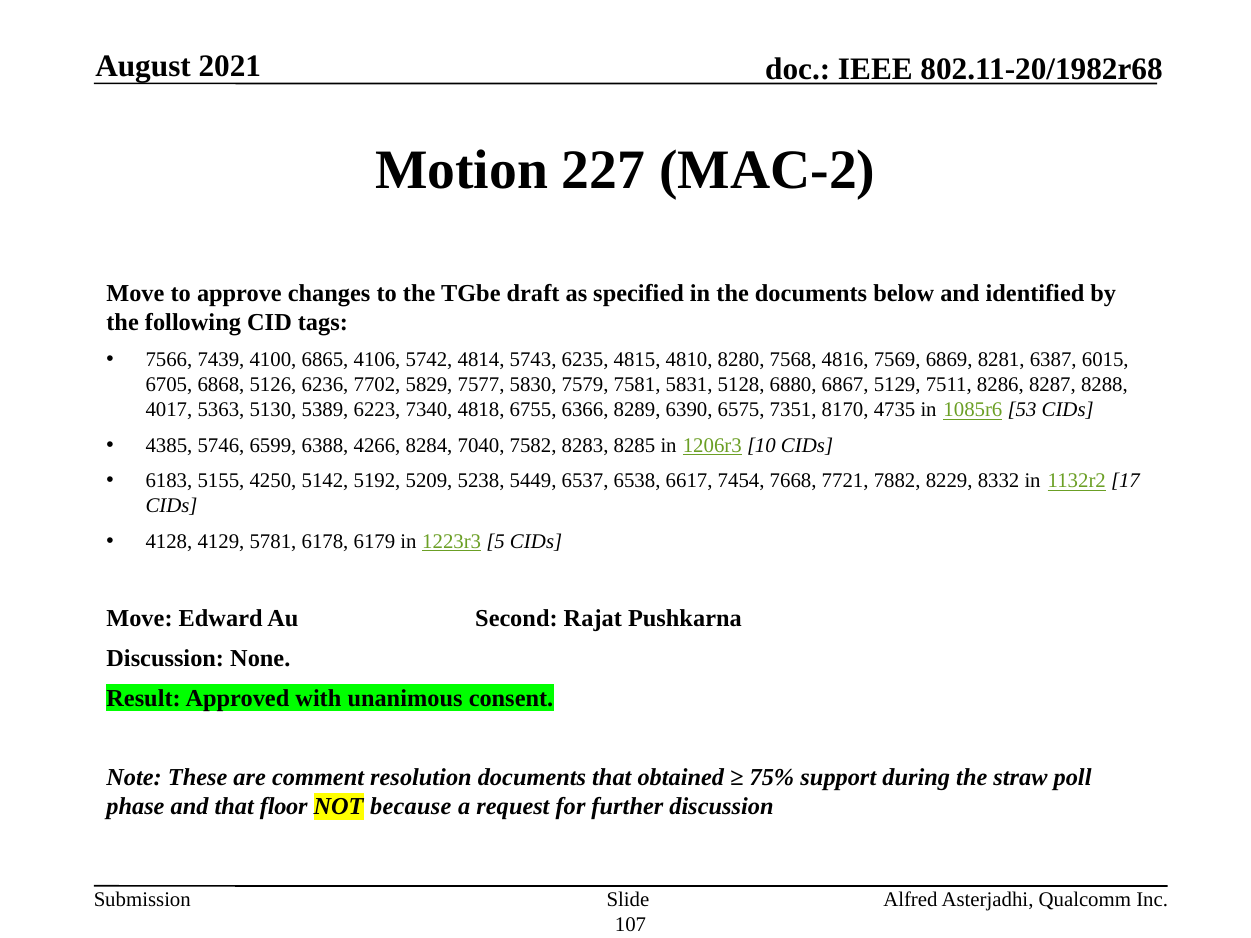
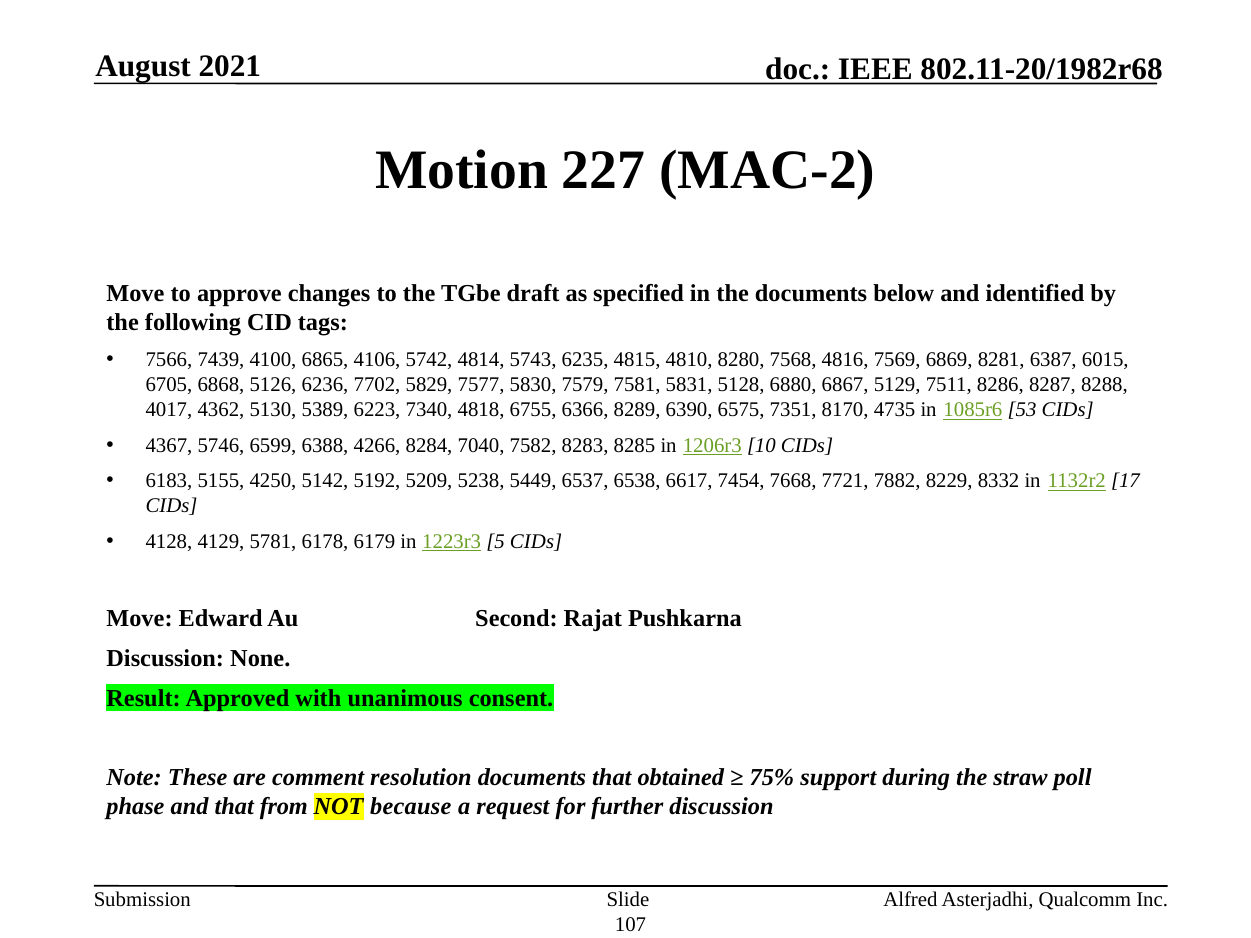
5363: 5363 -> 4362
4385: 4385 -> 4367
floor: floor -> from
